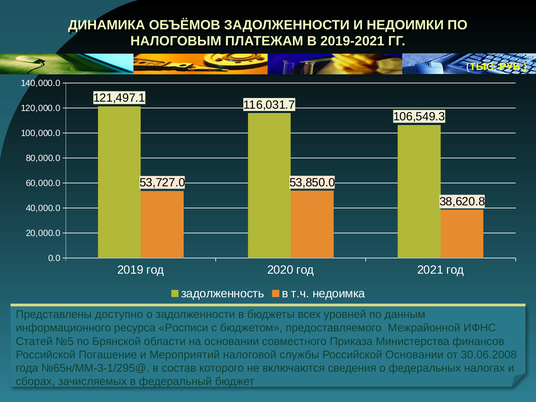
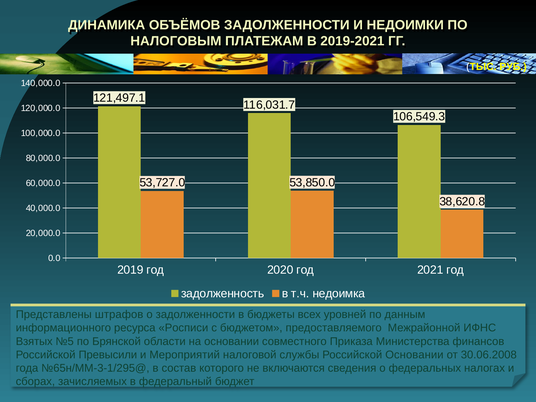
доступно: доступно -> штрафов
Статей: Статей -> Взятых
Погашение: Погашение -> Превысили
